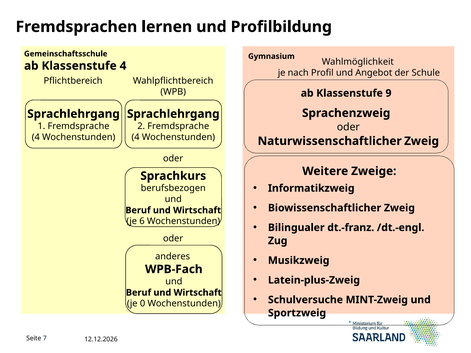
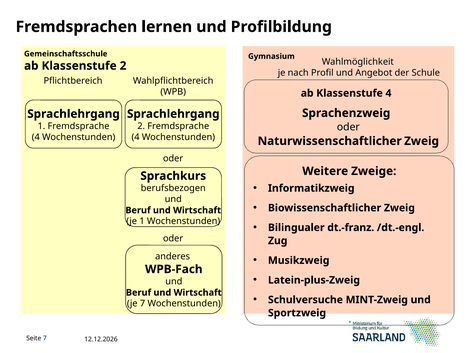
Klassenstufe 4: 4 -> 2
Klassenstufe 9: 9 -> 4
je 6: 6 -> 1
je 0: 0 -> 7
